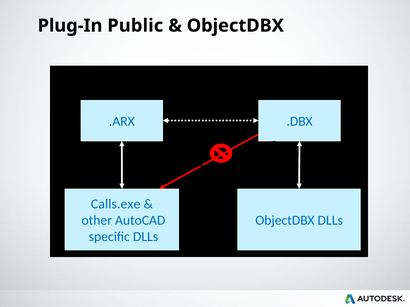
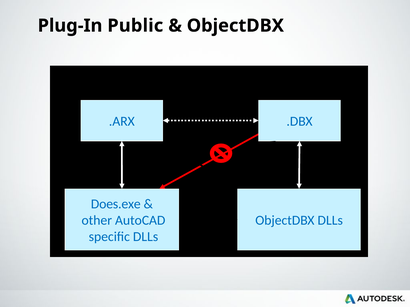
Calls.exe: Calls.exe -> Does.exe
